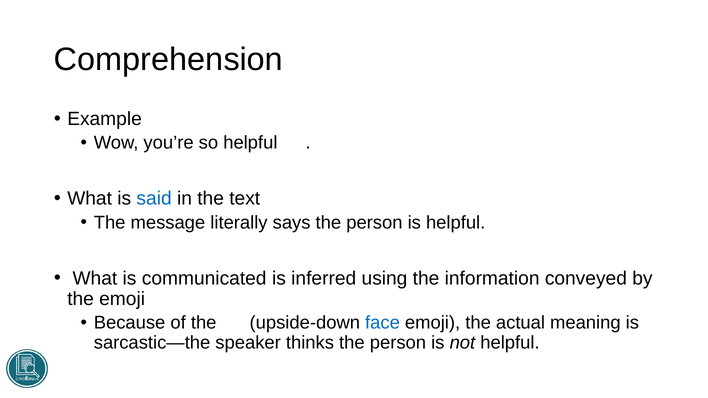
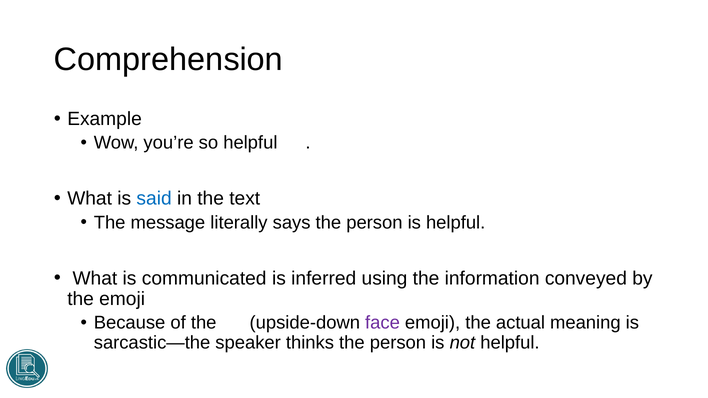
face colour: blue -> purple
